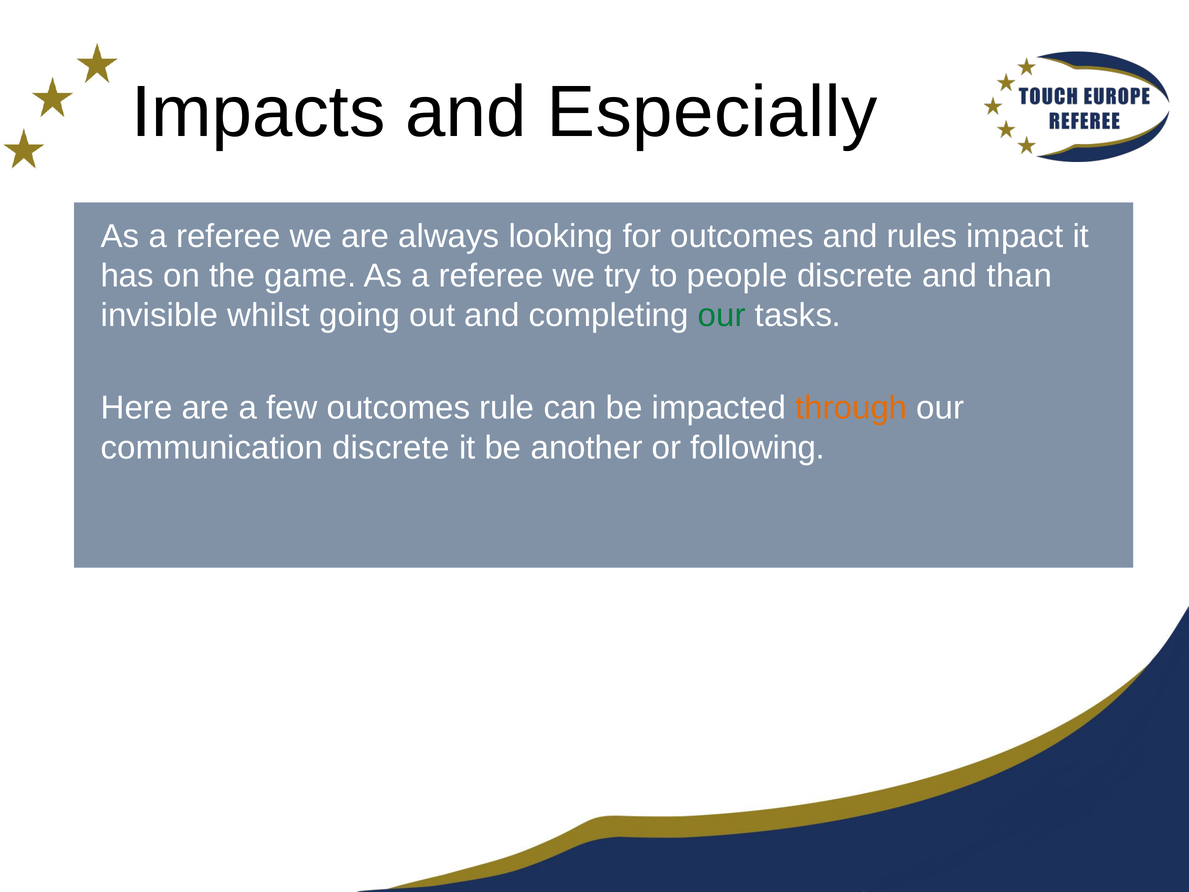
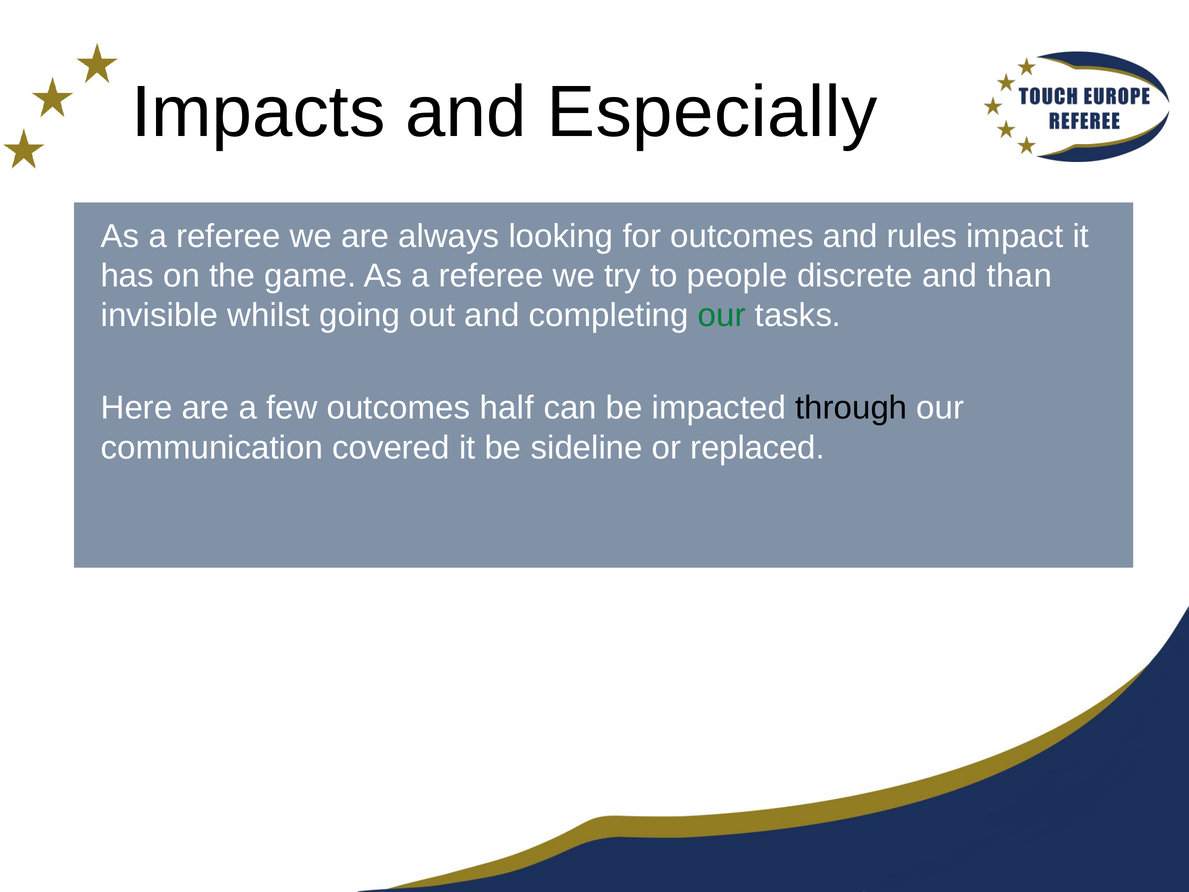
rule: rule -> half
through colour: orange -> black
communication discrete: discrete -> covered
another: another -> sideline
following: following -> replaced
